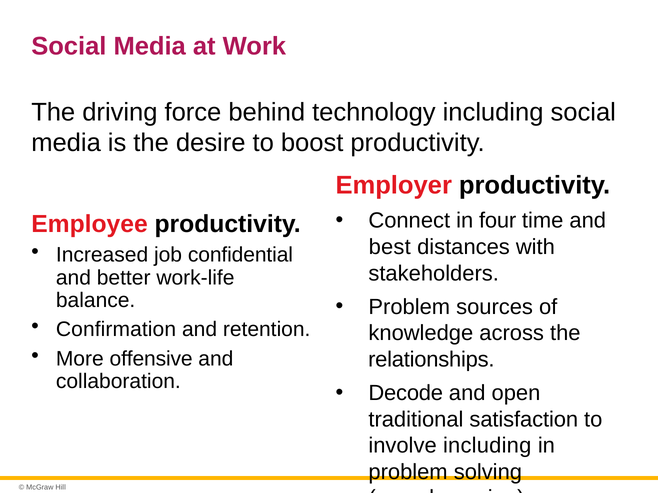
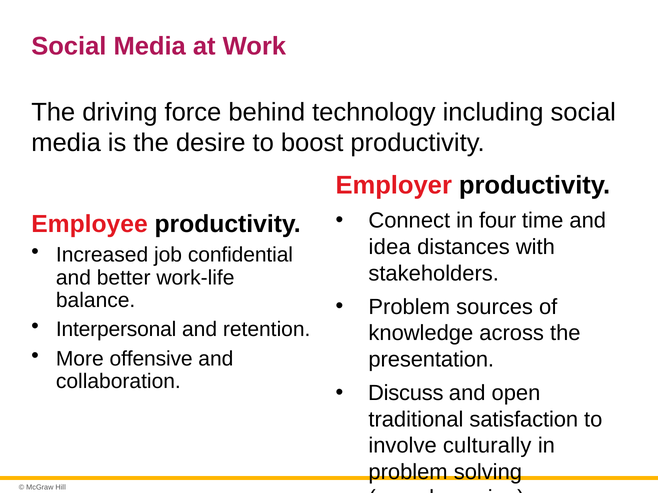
best: best -> idea
Confirmation: Confirmation -> Interpersonal
relationships: relationships -> presentation
Decode: Decode -> Discuss
involve including: including -> culturally
